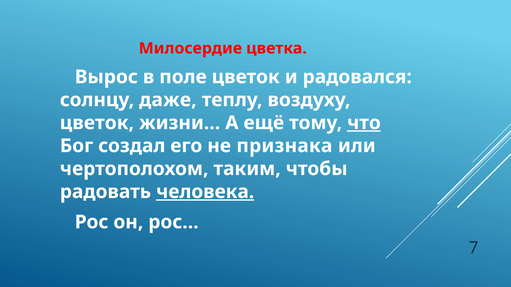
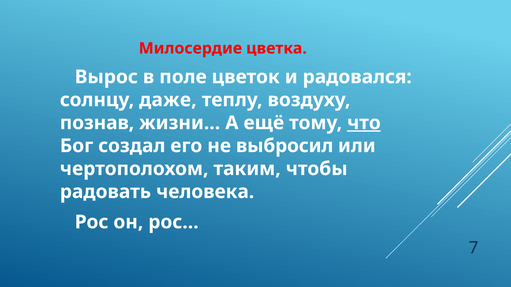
цветок at (97, 123): цветок -> познав
признака: признака -> выбросил
человека underline: present -> none
